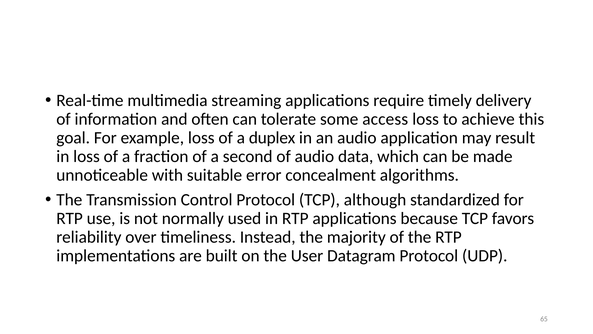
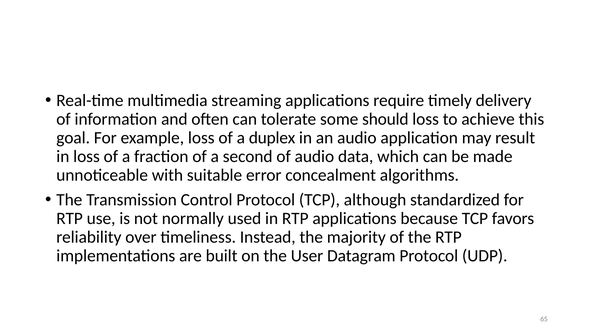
access: access -> should
